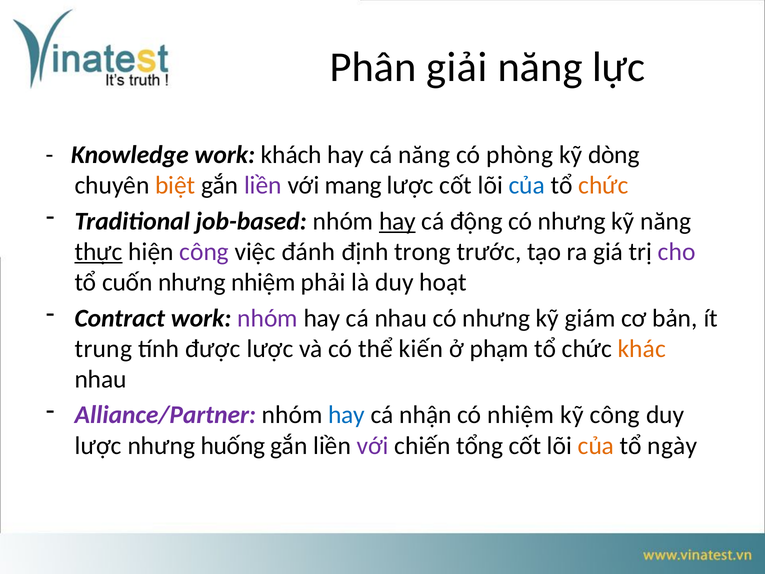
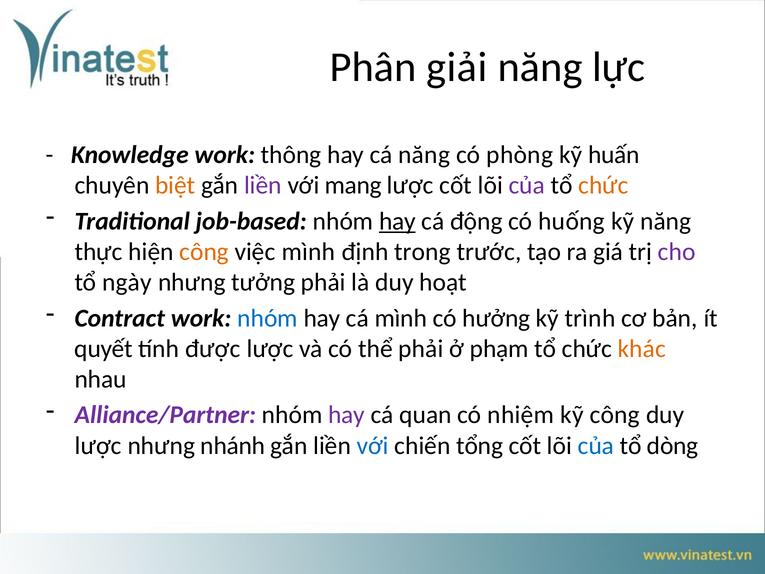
khách: khách -> thông
dòng: dòng -> huấn
của at (527, 185) colour: blue -> purple
nhưng at (572, 221): nhưng -> huống
thực underline: present -> none
công at (204, 252) colour: purple -> orange
việc đánh: đánh -> mình
cuốn: cuốn -> ngày
nhưng nhiệm: nhiệm -> tưởng
nhóm at (268, 318) colour: purple -> blue
cá nhau: nhau -> mình
nhưng at (496, 318): nhưng -> hưởng
giám: giám -> trình
trung: trung -> quyết
thể kiến: kiến -> phải
hay at (347, 415) colour: blue -> purple
nhận: nhận -> quan
huống: huống -> nhánh
với at (373, 445) colour: purple -> blue
của at (596, 445) colour: orange -> blue
ngày: ngày -> dòng
